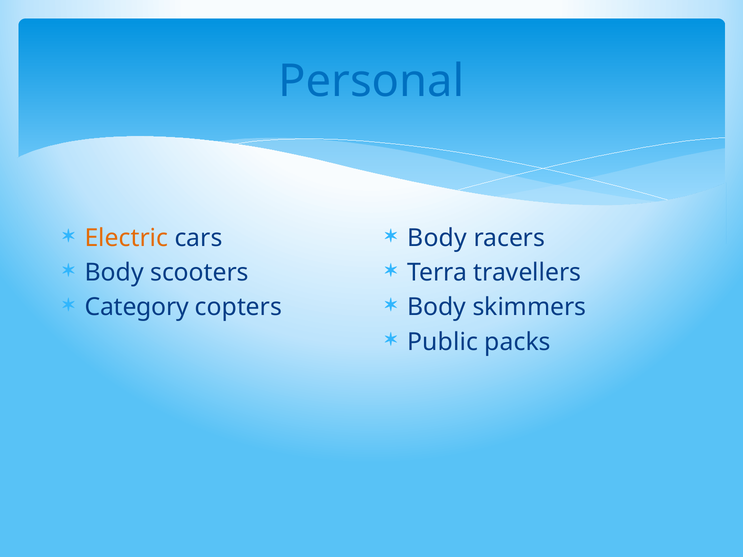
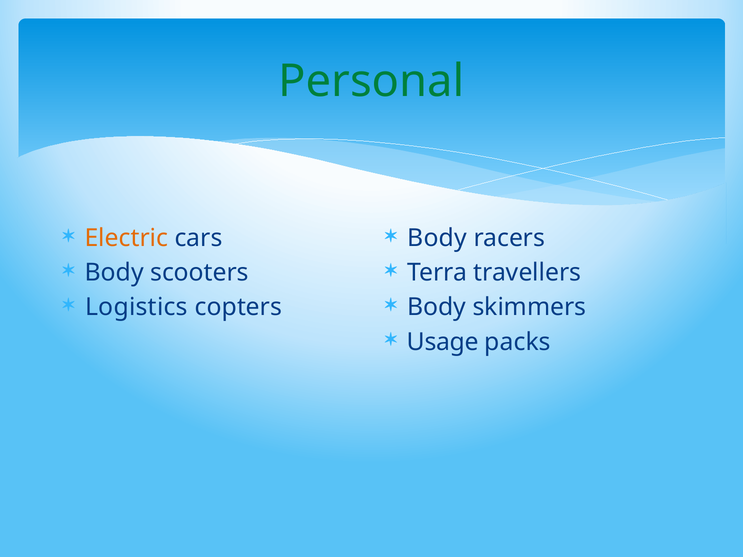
Personal colour: blue -> green
Category: Category -> Logistics
Public: Public -> Usage
